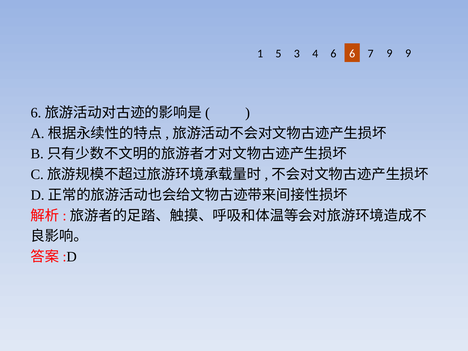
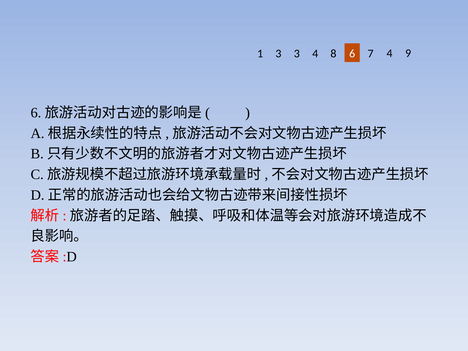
1 5: 5 -> 3
4 6: 6 -> 8
7 9: 9 -> 4
